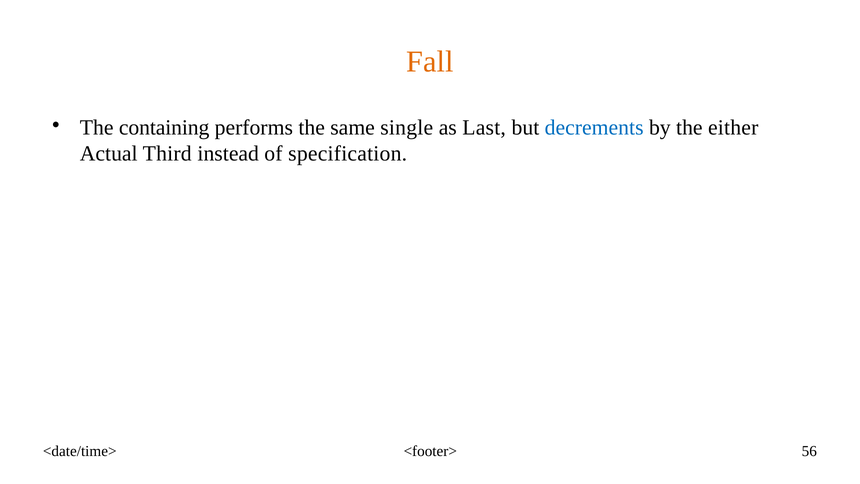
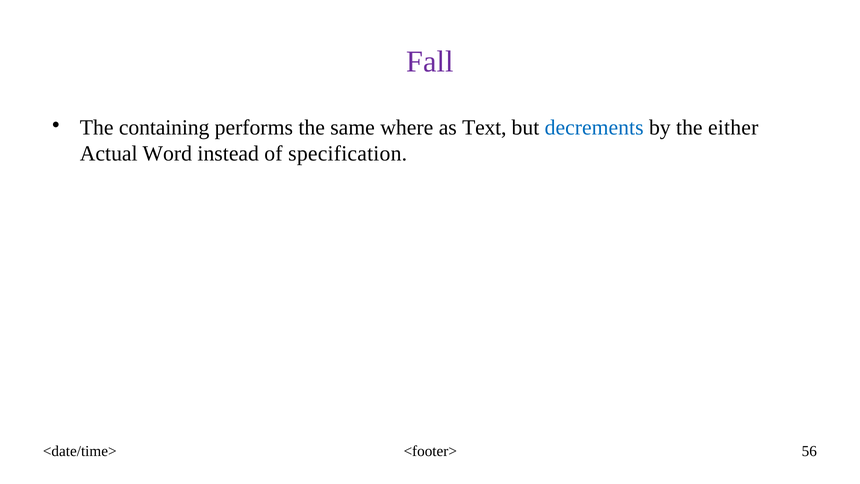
Fall colour: orange -> purple
single: single -> where
Last: Last -> Text
Third: Third -> Word
